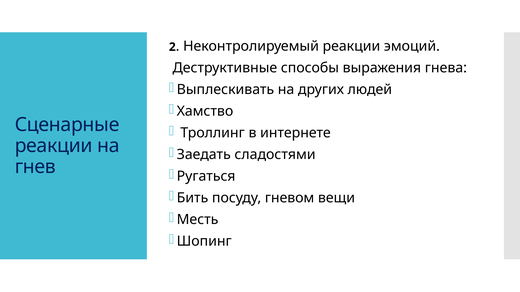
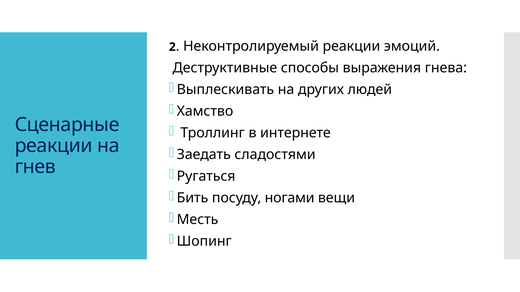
гневом: гневом -> ногами
